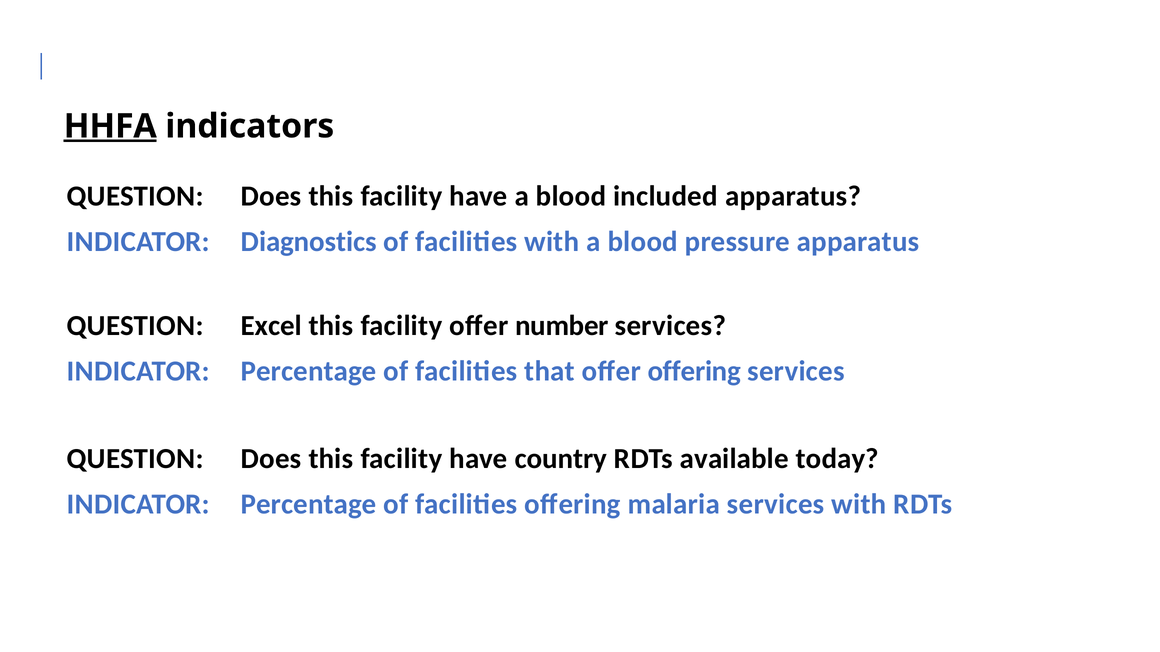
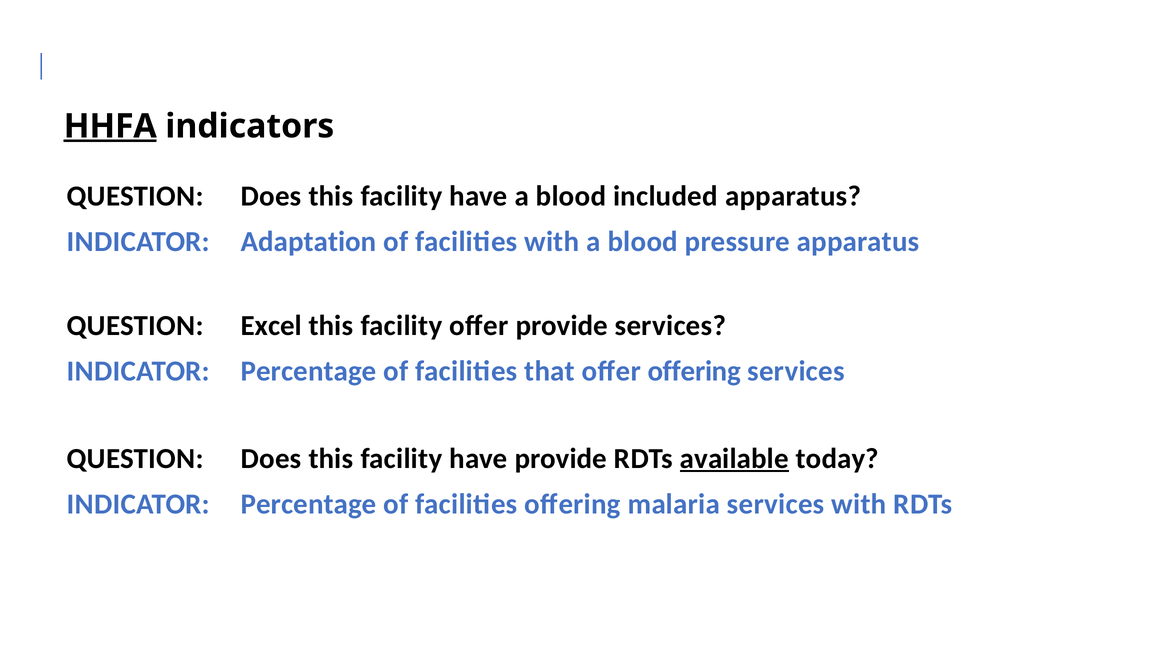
Diagnostics: Diagnostics -> Adaptation
offer number: number -> provide
have country: country -> provide
available underline: none -> present
